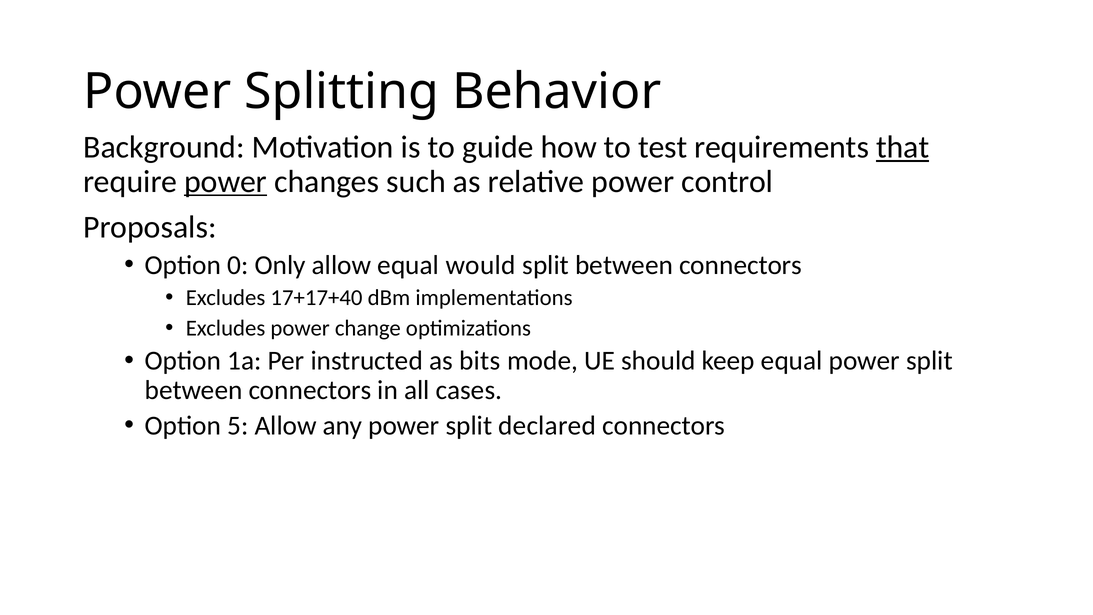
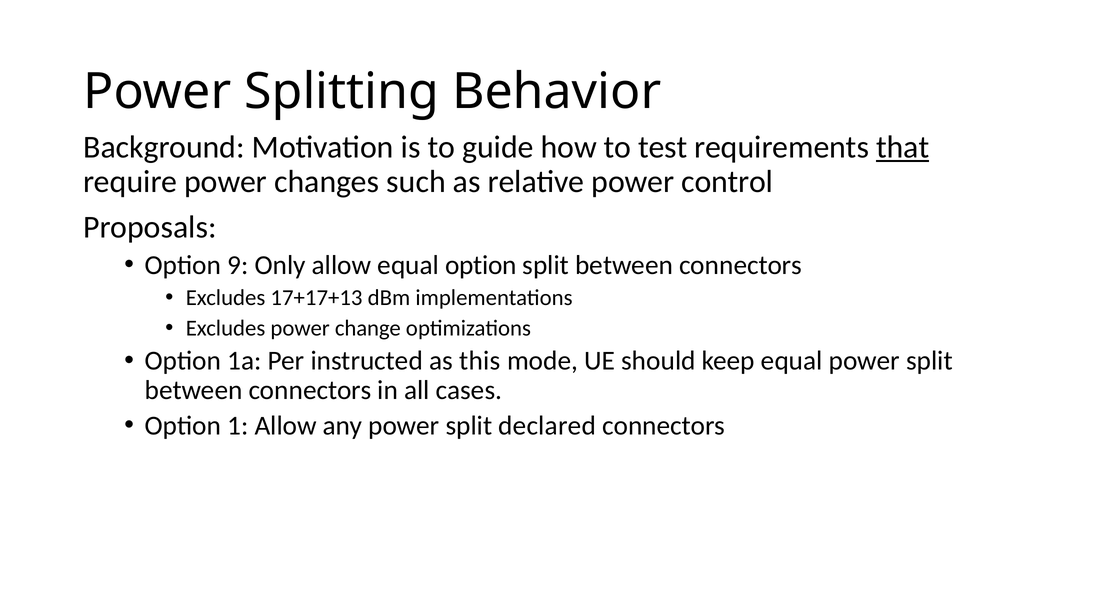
power at (226, 181) underline: present -> none
0: 0 -> 9
equal would: would -> option
17+17+40: 17+17+40 -> 17+17+13
bits: bits -> this
5: 5 -> 1
